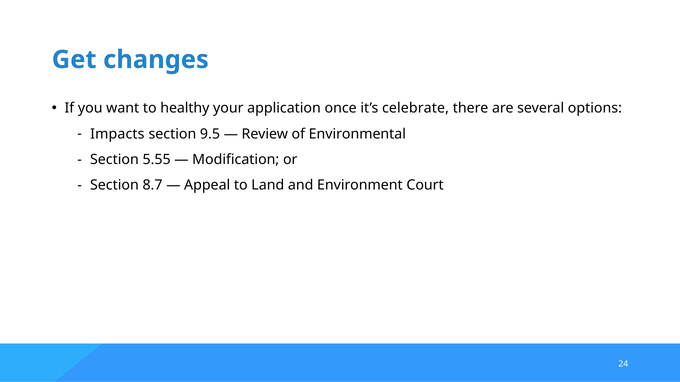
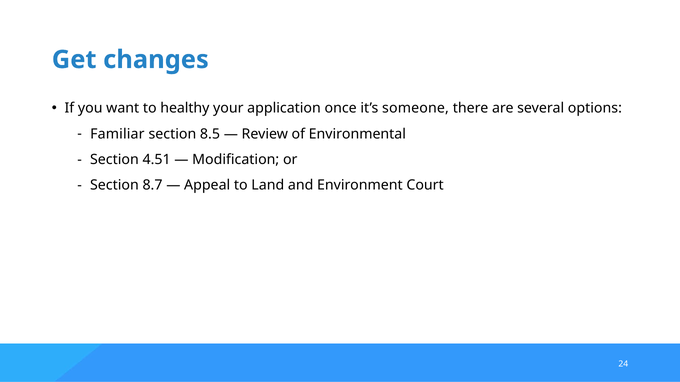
celebrate: celebrate -> someone
Impacts: Impacts -> Familiar
9.5: 9.5 -> 8.5
5.55: 5.55 -> 4.51
